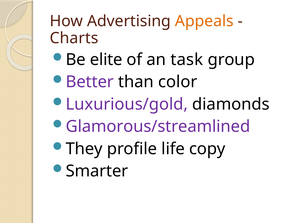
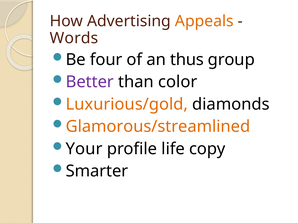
Charts: Charts -> Words
elite: elite -> four
task: task -> thus
Luxurious/gold colour: purple -> orange
Glamorous/streamlined colour: purple -> orange
They: They -> Your
